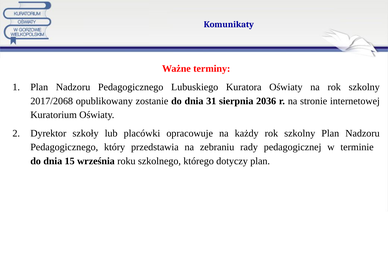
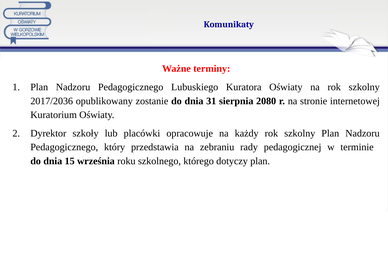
2017/2068: 2017/2068 -> 2017/2036
2036: 2036 -> 2080
